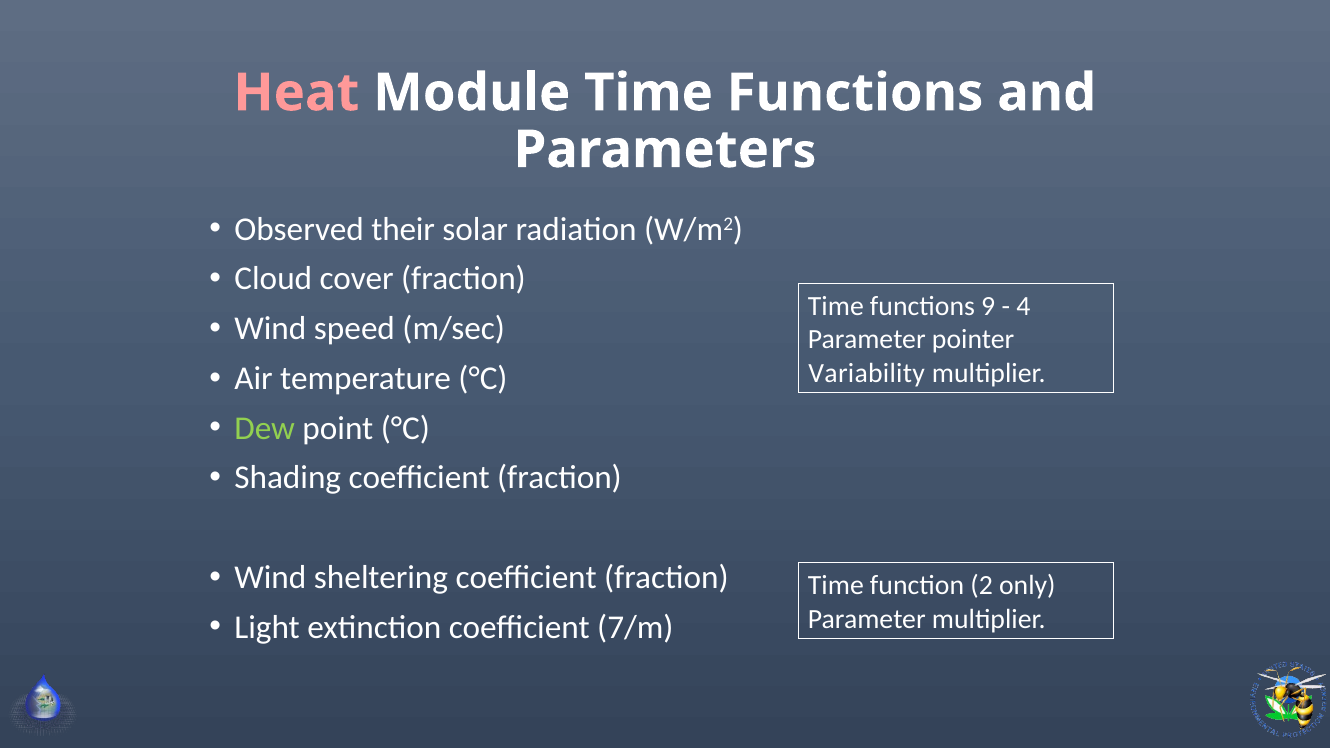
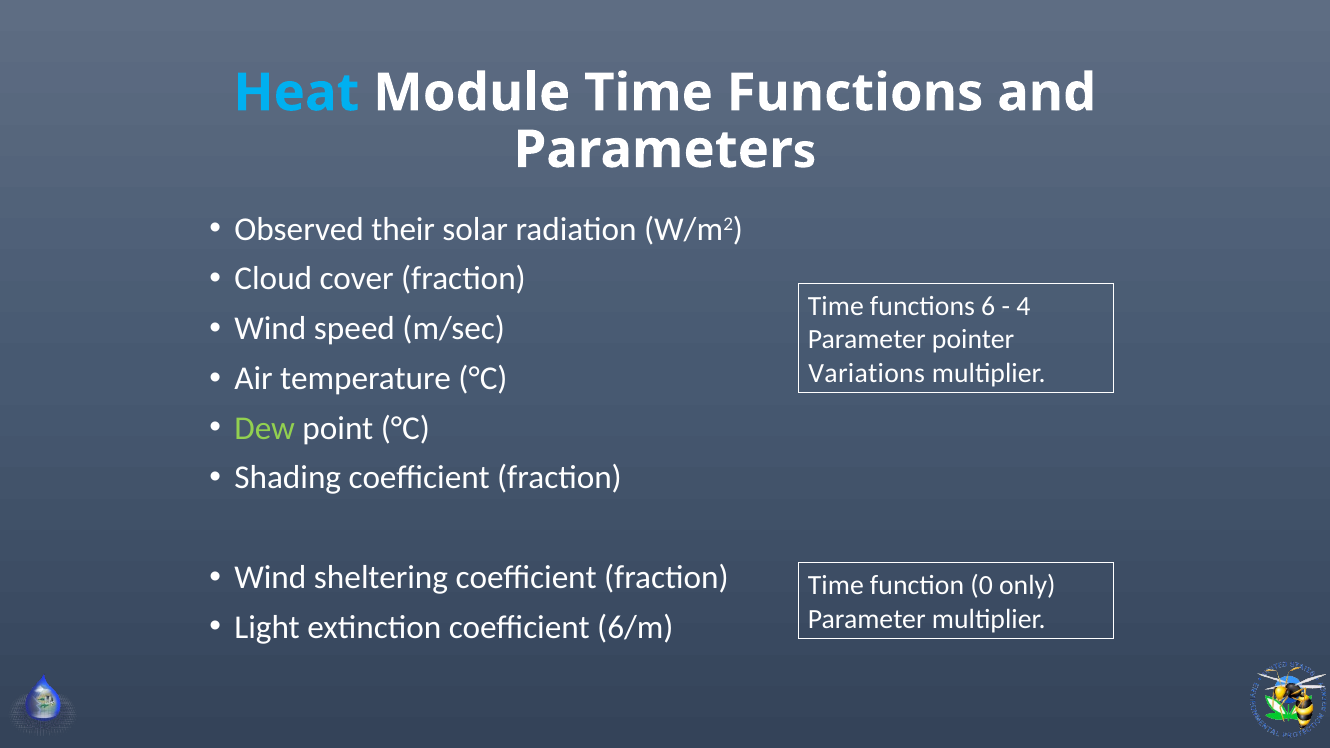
Heat colour: pink -> light blue
9: 9 -> 6
Variability: Variability -> Variations
2: 2 -> 0
7/m: 7/m -> 6/m
